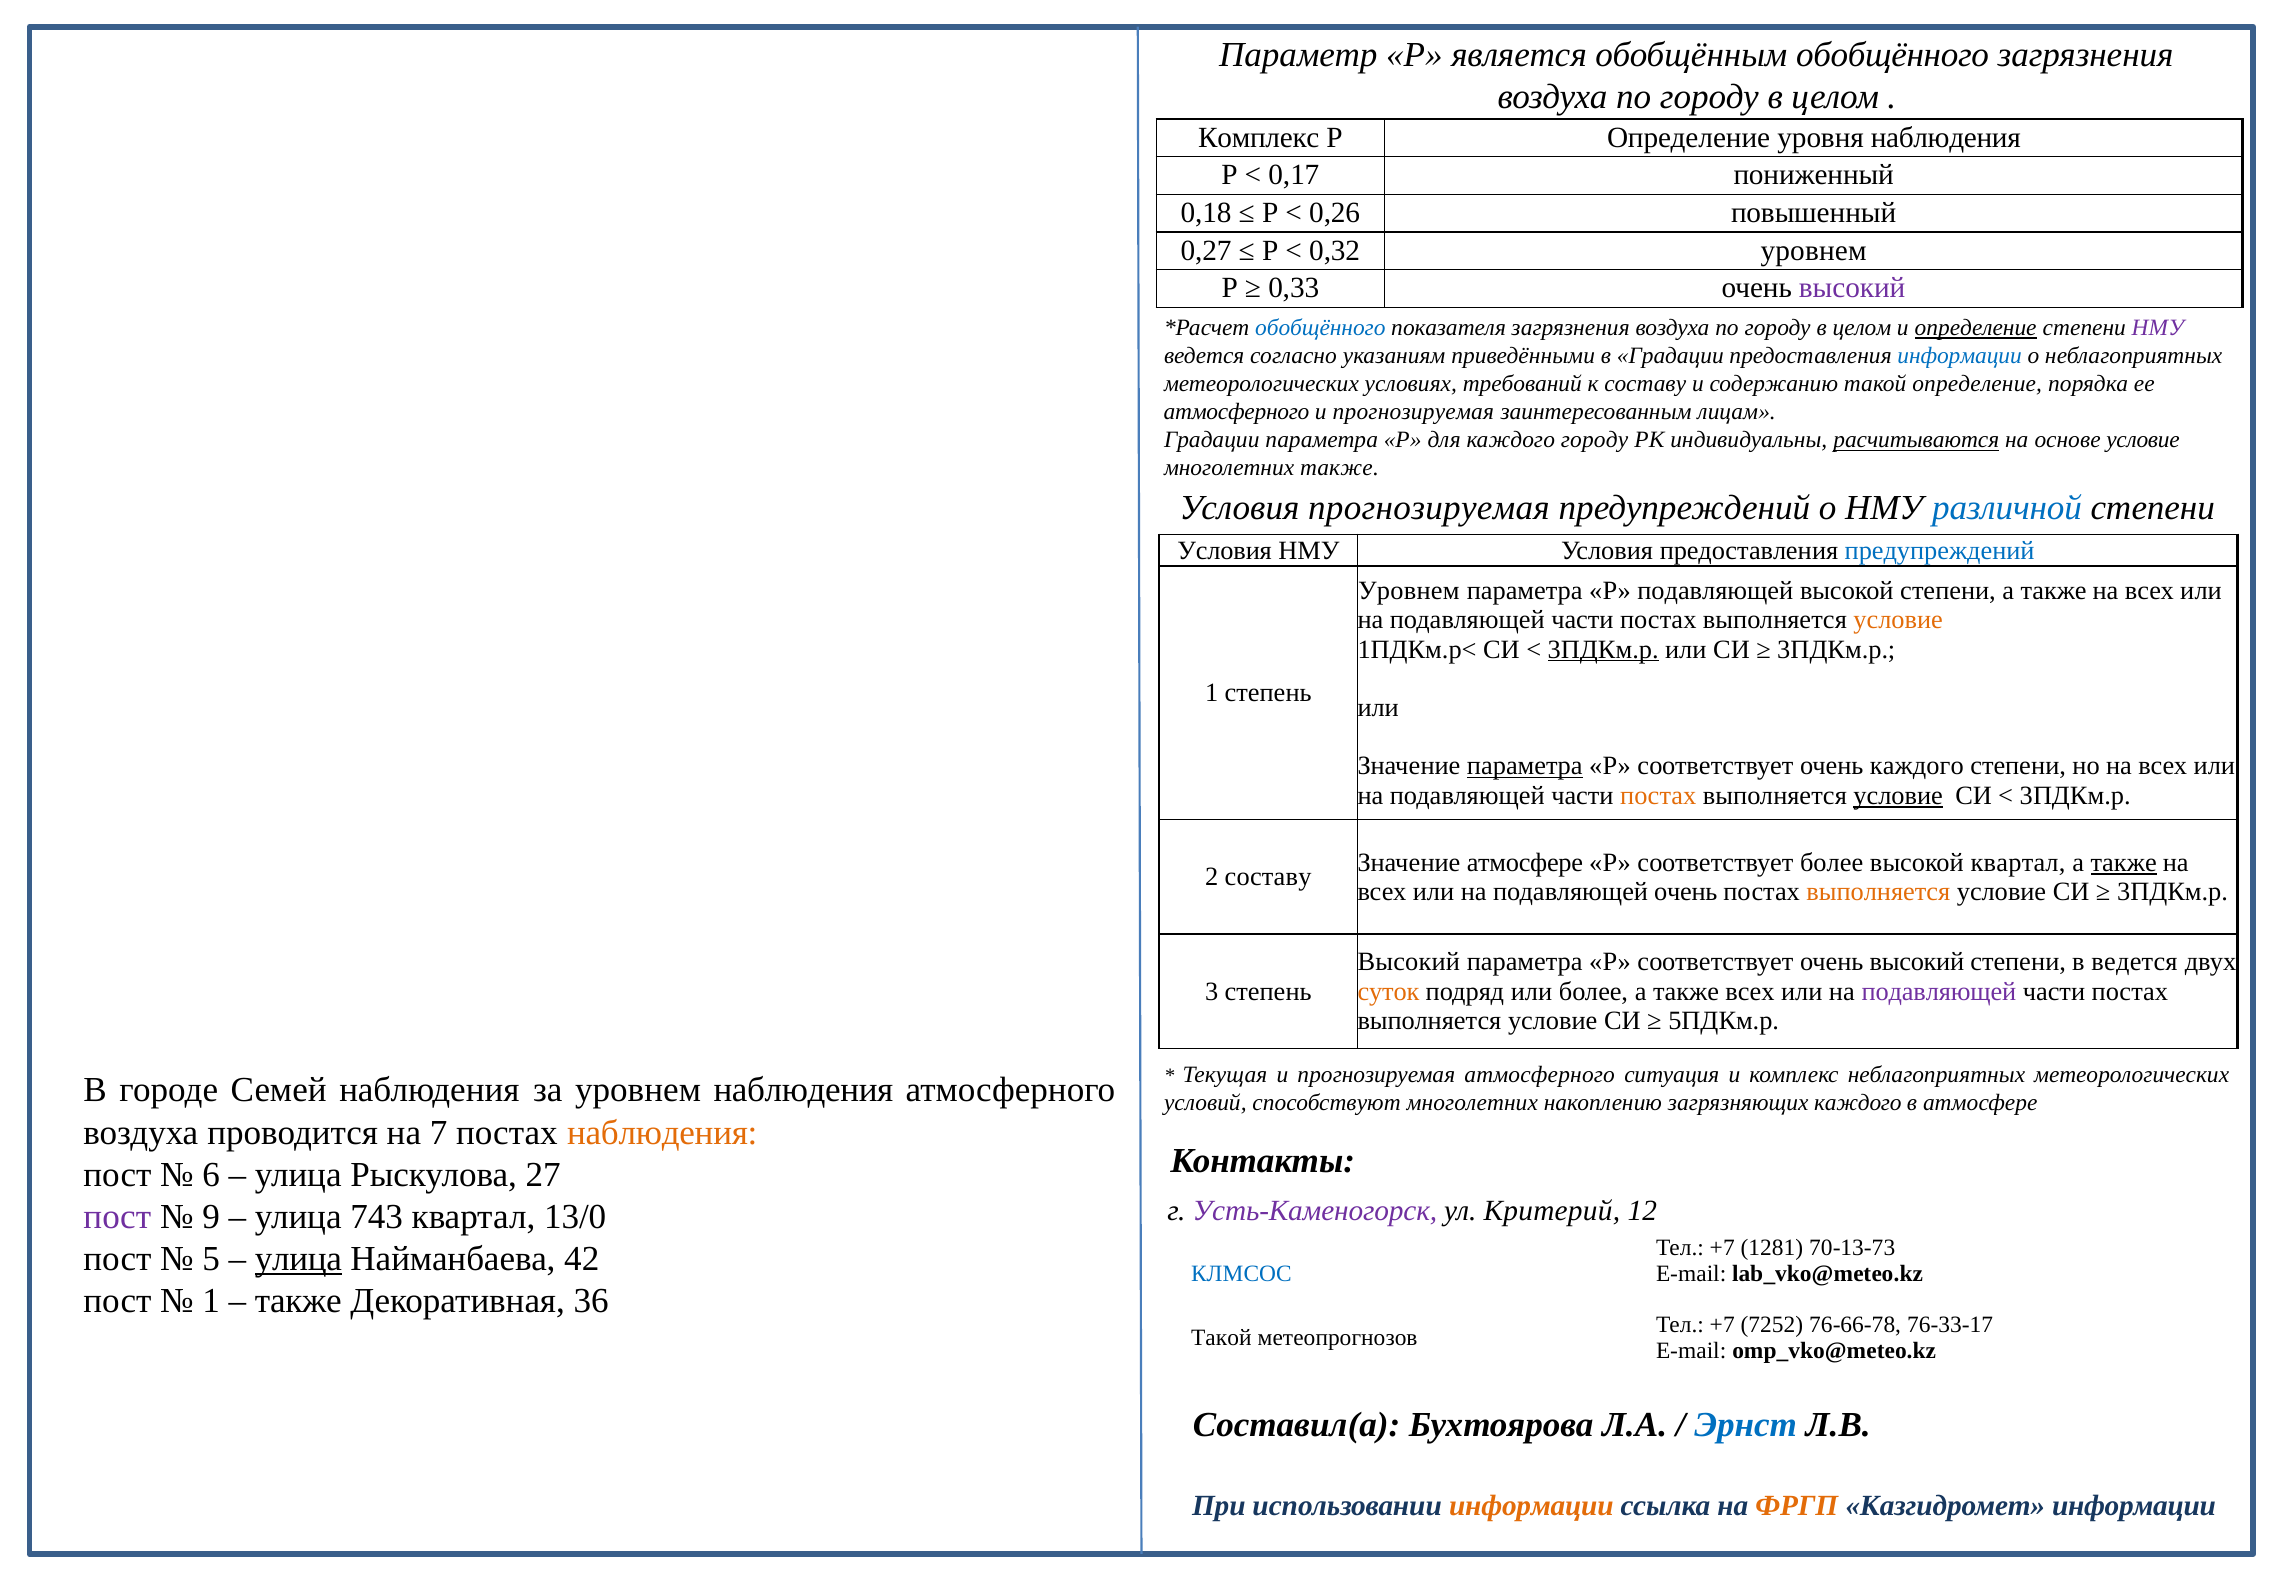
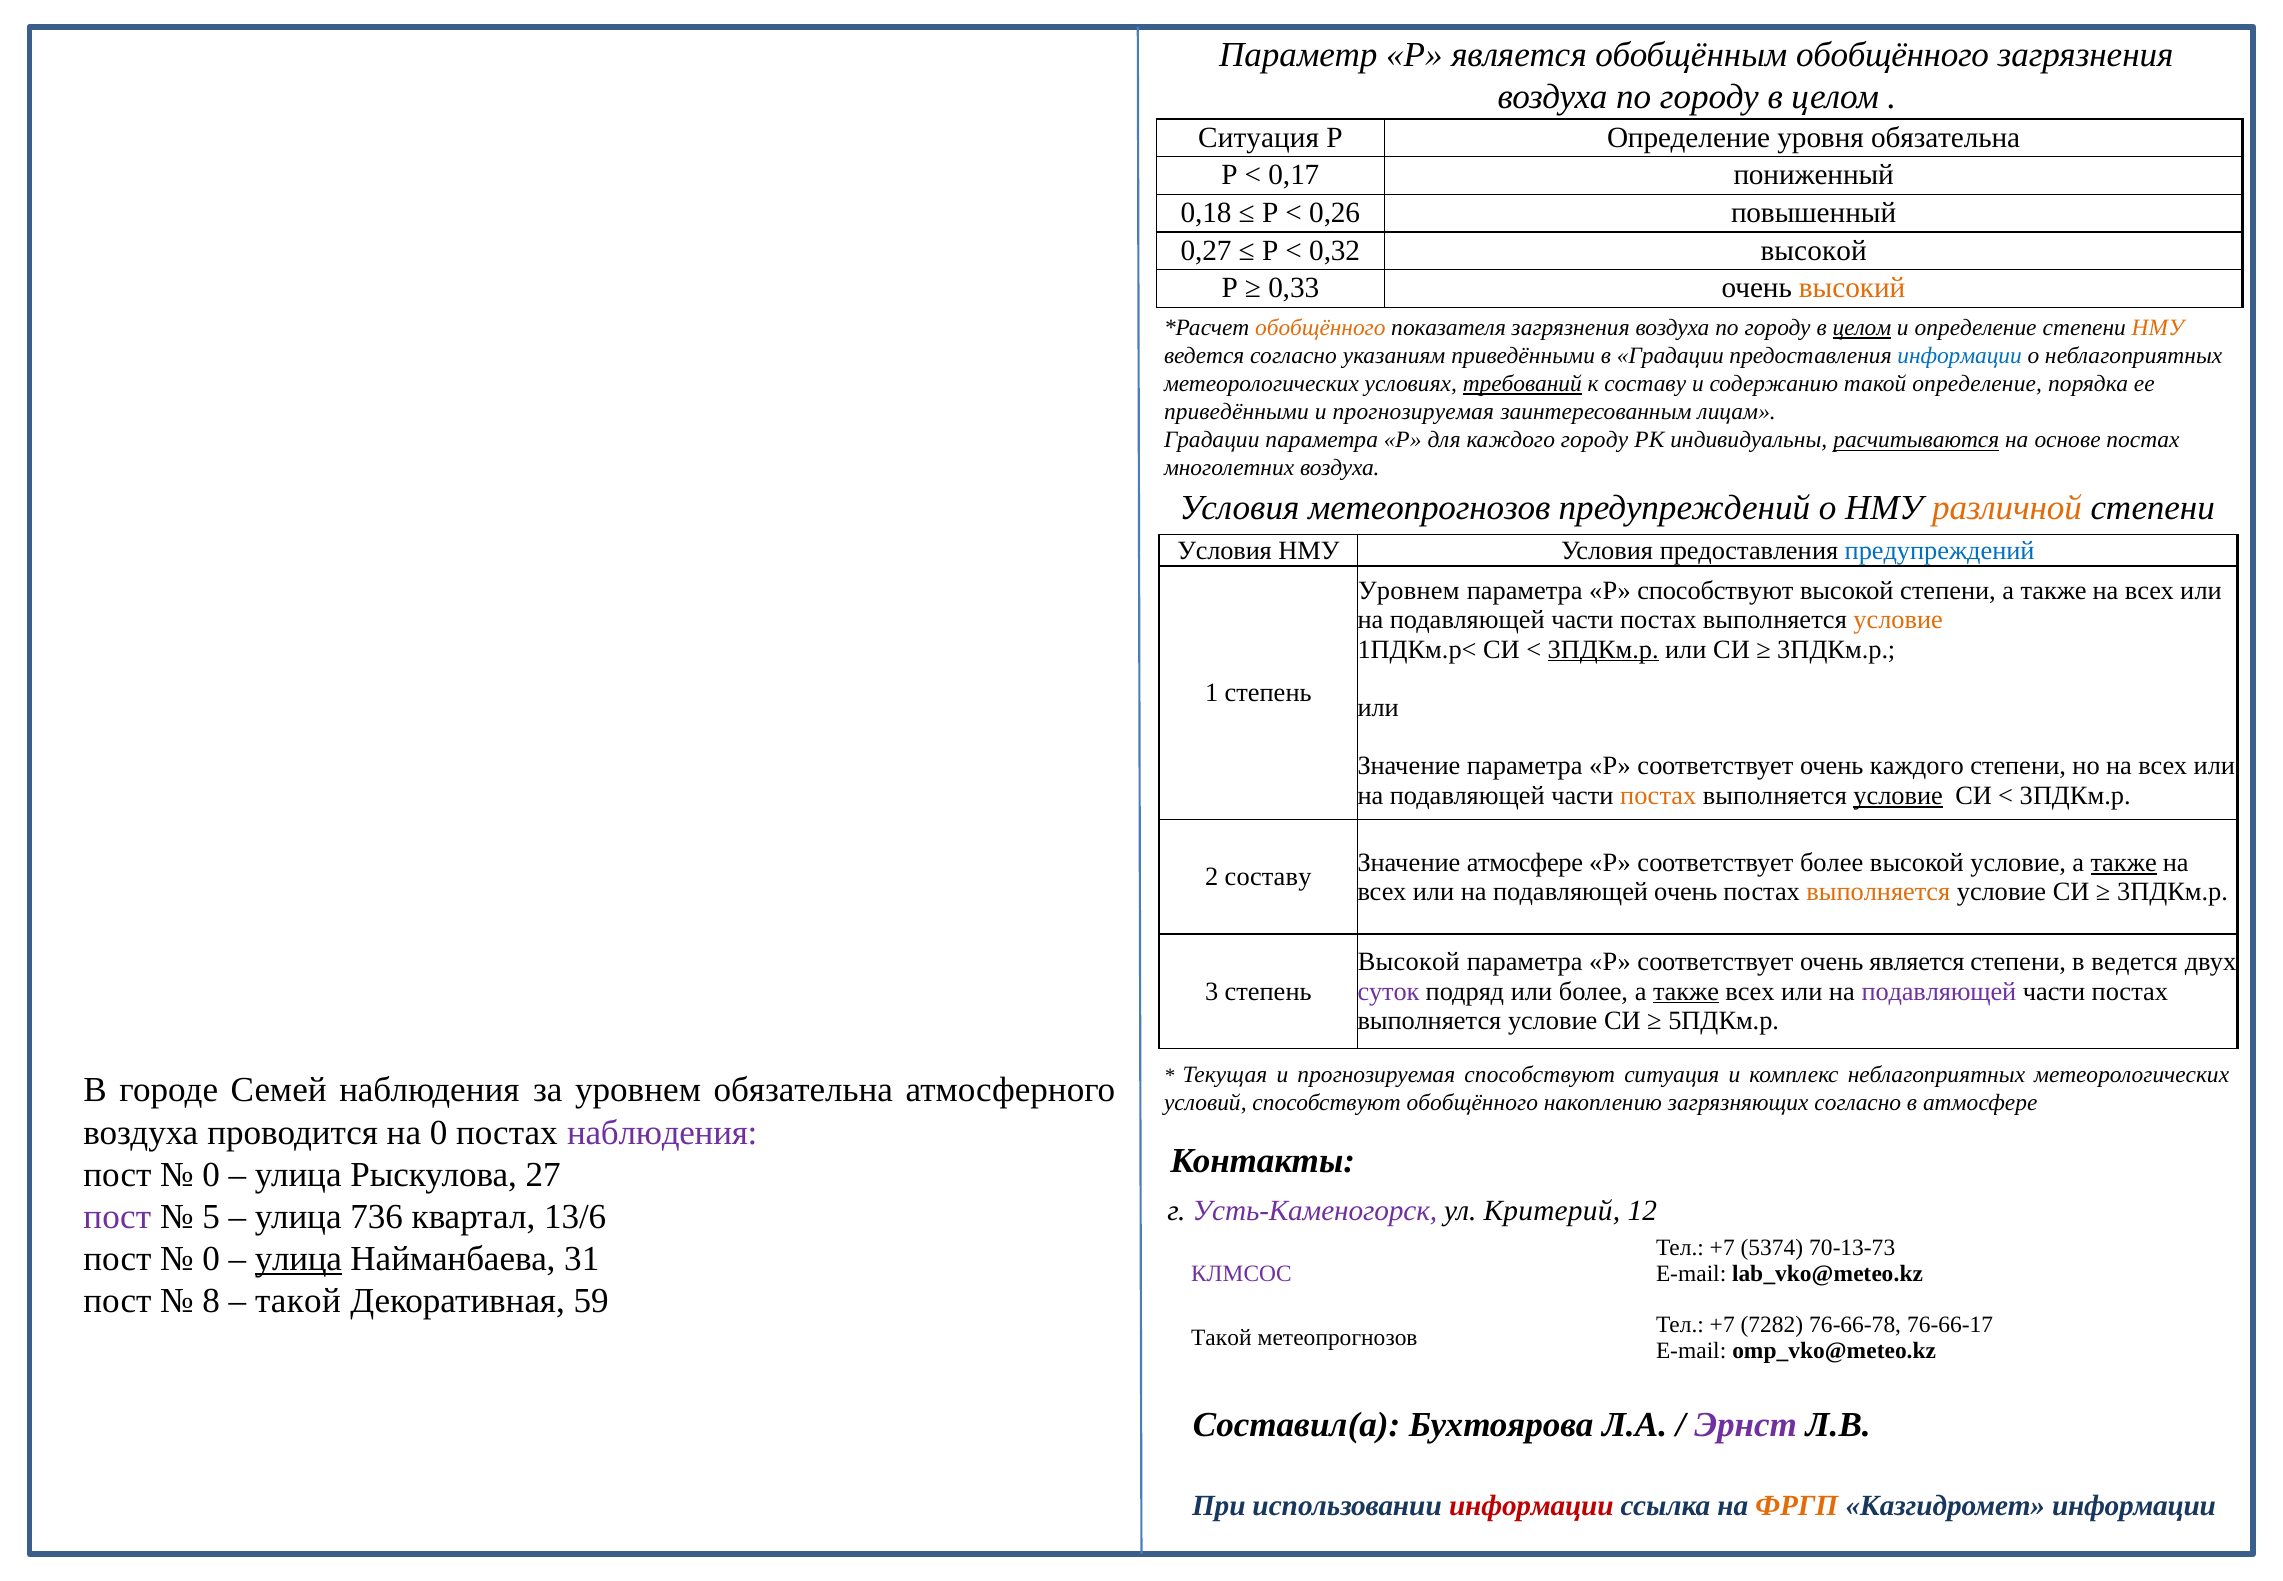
Комплекс at (1259, 137): Комплекс -> Ситуация
уровня наблюдения: наблюдения -> обязательна
0,32 уровнем: уровнем -> высокой
высокий at (1852, 288) colour: purple -> orange
обобщённого at (1320, 328) colour: blue -> orange
целом at (1862, 328) underline: none -> present
определение at (1976, 328) underline: present -> none
НМУ at (2158, 328) colour: purple -> orange
требований underline: none -> present
атмосферного at (1237, 412): атмосферного -> приведёнными
основе условие: условие -> постах
многолетних также: также -> воздуха
Условия прогнозируемая: прогнозируемая -> метеопрогнозов
различной colour: blue -> orange
Р подавляющей: подавляющей -> способствуют
параметра at (1525, 766) underline: present -> none
высокой квартал: квартал -> условие
Высокий at (1409, 962): Высокий -> Высокой
соответствует очень высокий: высокий -> является
суток colour: orange -> purple
также at (1686, 991) underline: none -> present
прогнозируемая атмосферного: атмосферного -> способствуют
уровнем наблюдения: наблюдения -> обязательна
способствуют многолетних: многолетних -> обобщённого
загрязняющих каждого: каждого -> согласно
на 7: 7 -> 0
наблюдения at (662, 1132) colour: orange -> purple
6 at (211, 1174): 6 -> 0
9: 9 -> 5
743: 743 -> 736
13/0: 13/0 -> 13/6
1281: 1281 -> 5374
5 at (211, 1259): 5 -> 0
42: 42 -> 31
КЛМСОС colour: blue -> purple
1 at (211, 1301): 1 -> 8
также at (298, 1301): также -> такой
36: 36 -> 59
7252: 7252 -> 7282
76-33-17: 76-33-17 -> 76-66-17
Эрнст colour: blue -> purple
информации at (1531, 1505) colour: orange -> red
